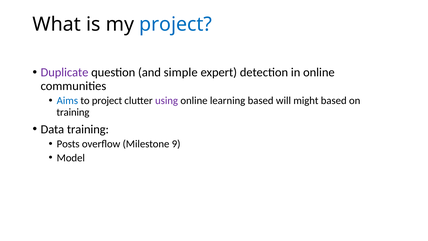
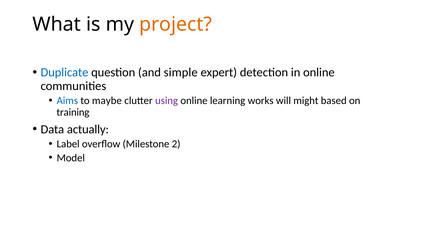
project at (176, 24) colour: blue -> orange
Duplicate colour: purple -> blue
to project: project -> maybe
learning based: based -> works
Data training: training -> actually
Posts: Posts -> Label
9: 9 -> 2
